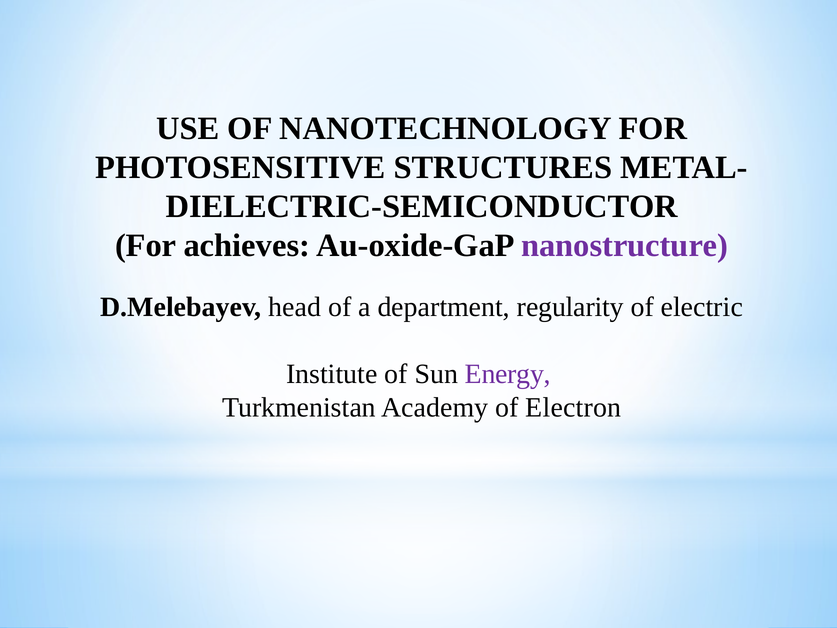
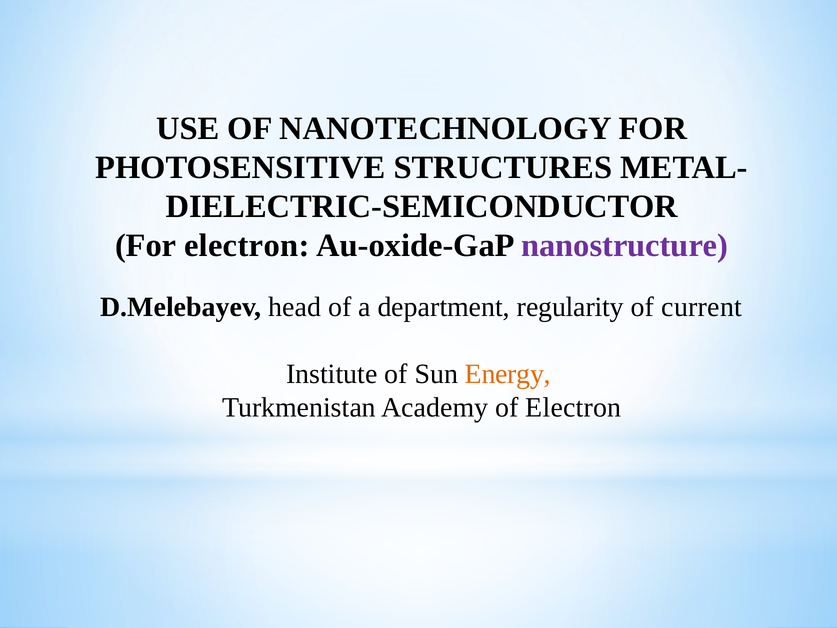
For achieves: achieves -> electron
electric: electric -> current
Energy colour: purple -> orange
